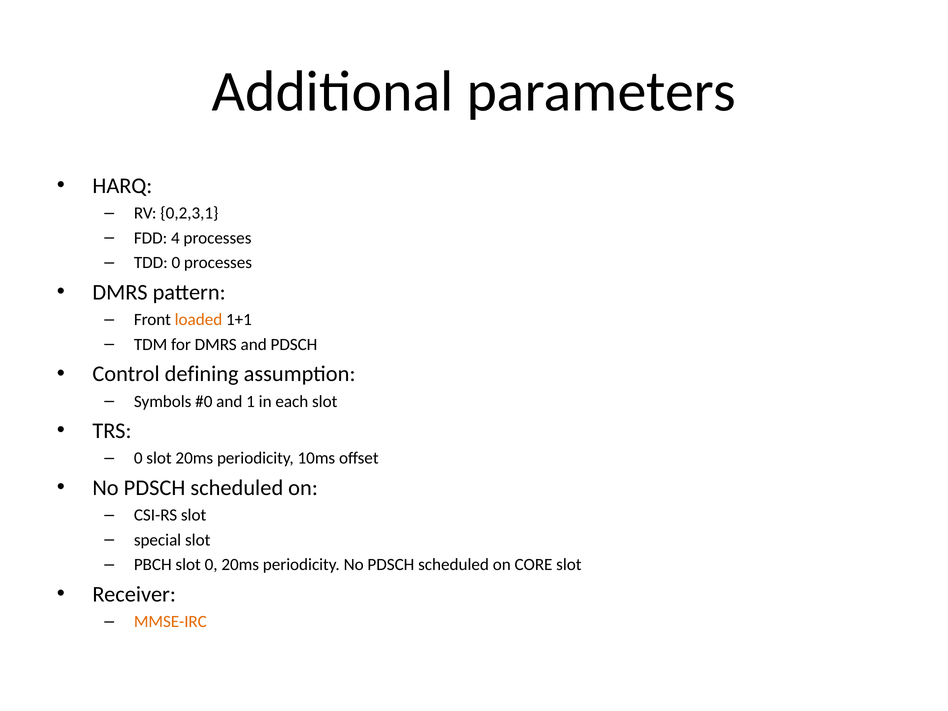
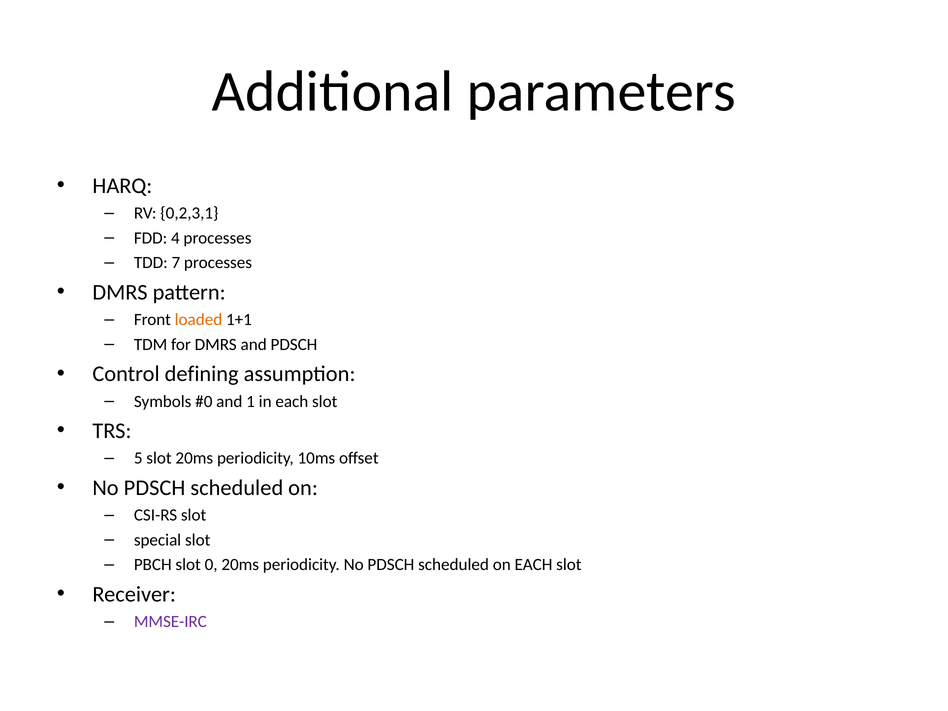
TDD 0: 0 -> 7
0 at (138, 458): 0 -> 5
on CORE: CORE -> EACH
MMSE-IRC colour: orange -> purple
